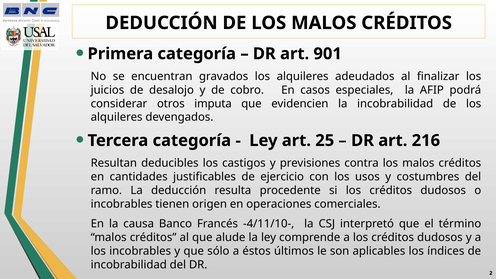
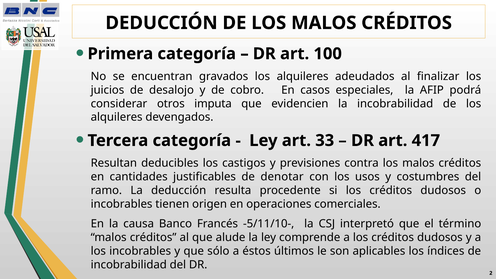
901: 901 -> 100
25: 25 -> 33
216: 216 -> 417
ejercicio: ejercicio -> denotar
-4/11/10-: -4/11/10- -> -5/11/10-
